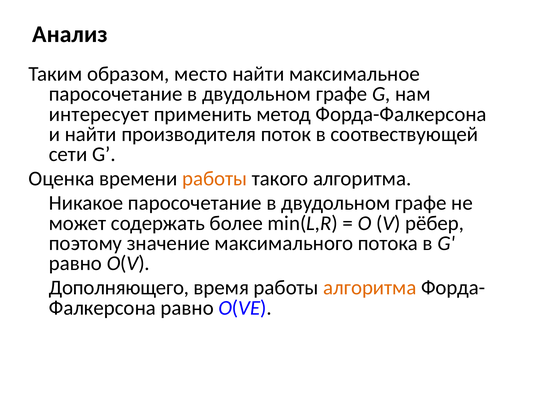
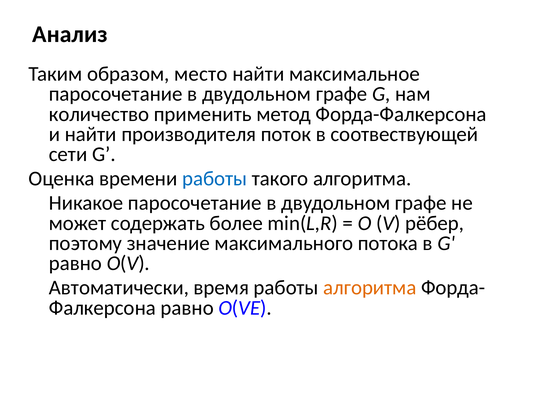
интересует: интересует -> количество
работы at (215, 178) colour: orange -> blue
Дополняющего: Дополняющего -> Автоматически
